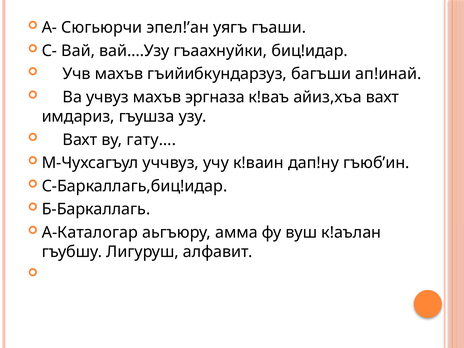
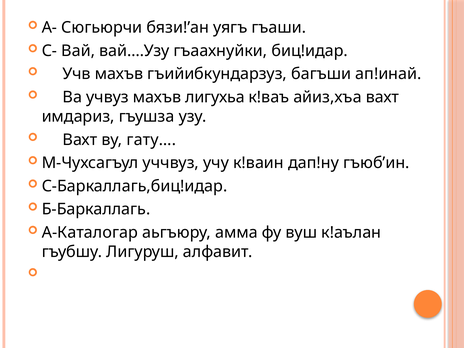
эпел!’ан: эпел!’ан -> бязи!’ан
эргназа: эргназа -> лигухьа
